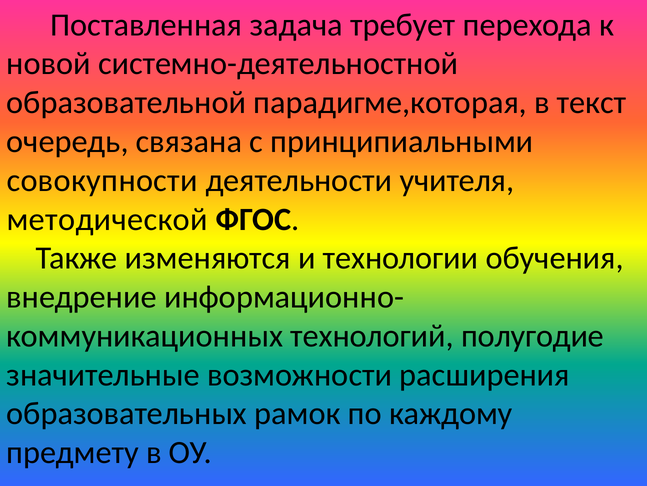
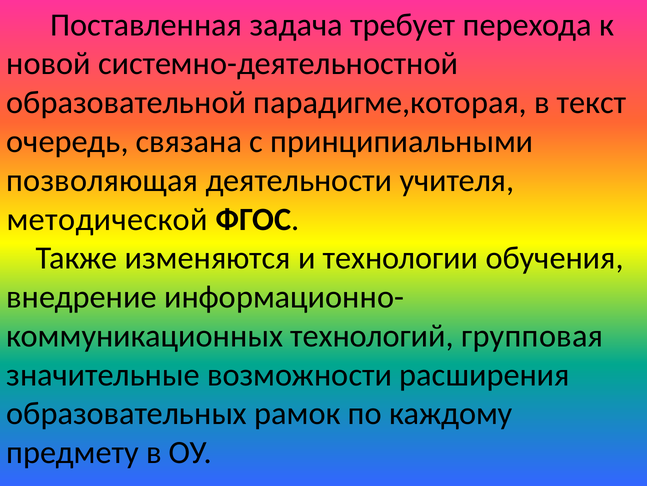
совокупности: совокупности -> позволяющая
полугодие: полугодие -> групповая
